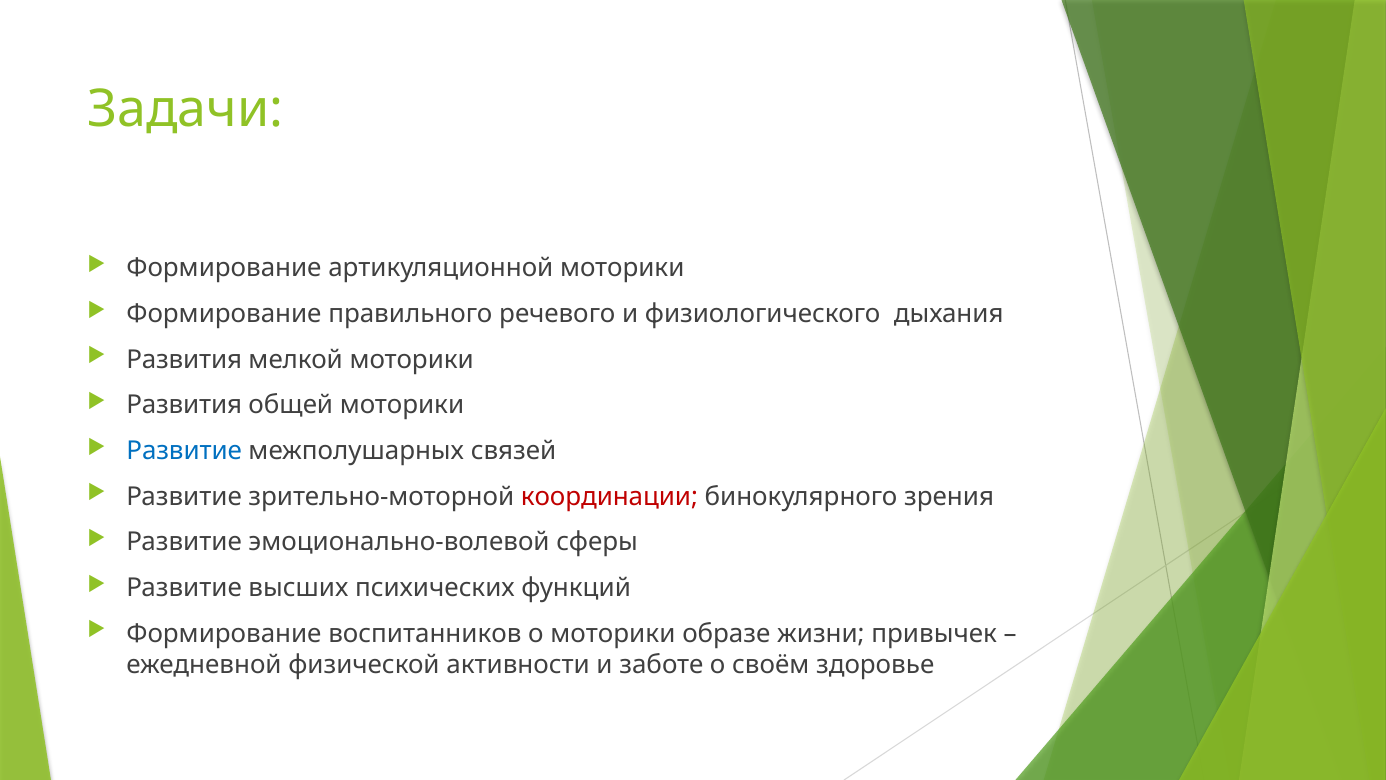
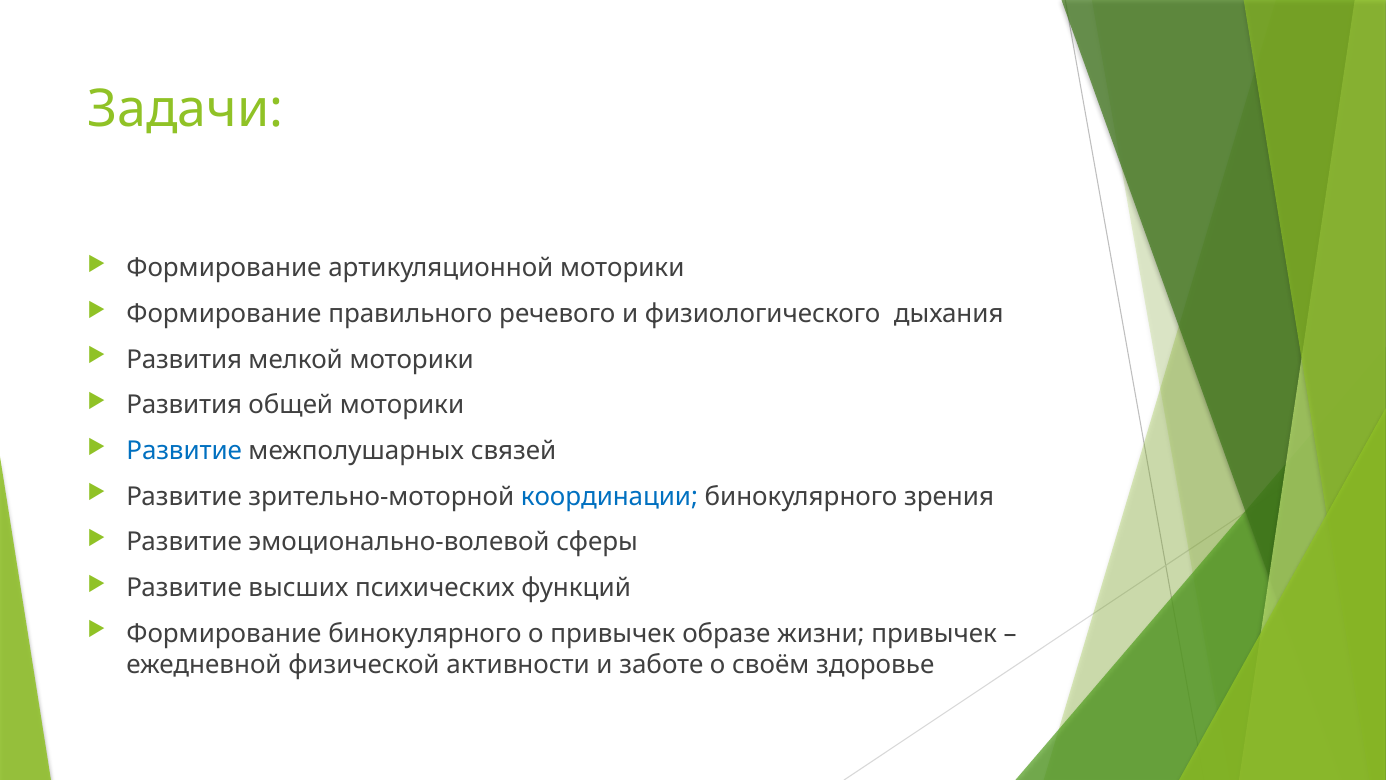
координации colour: red -> blue
Формирование воспитанников: воспитанников -> бинокулярного
о моторики: моторики -> привычек
